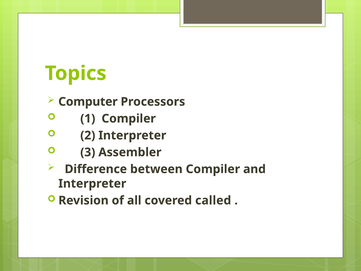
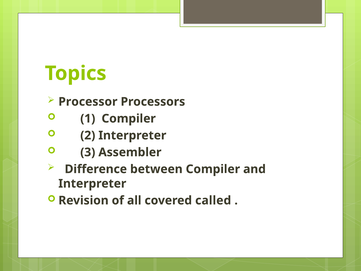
Computer: Computer -> Processor
